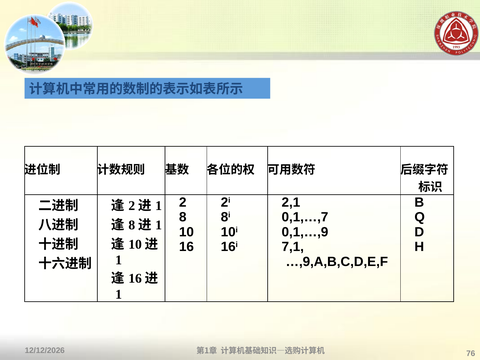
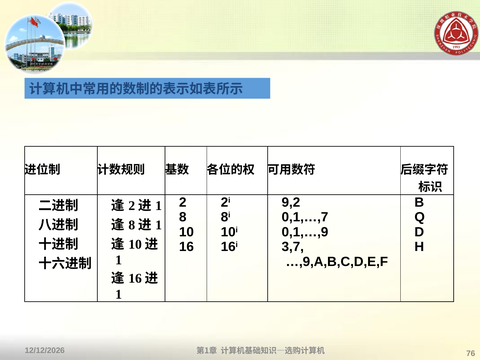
2,1: 2,1 -> 9,2
7,1: 7,1 -> 3,7
